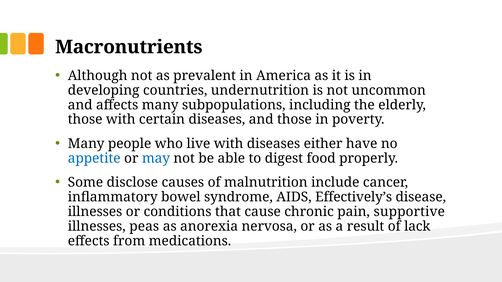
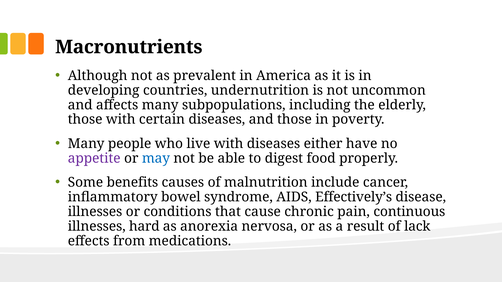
appetite colour: blue -> purple
disclose: disclose -> benefits
supportive: supportive -> continuous
peas: peas -> hard
